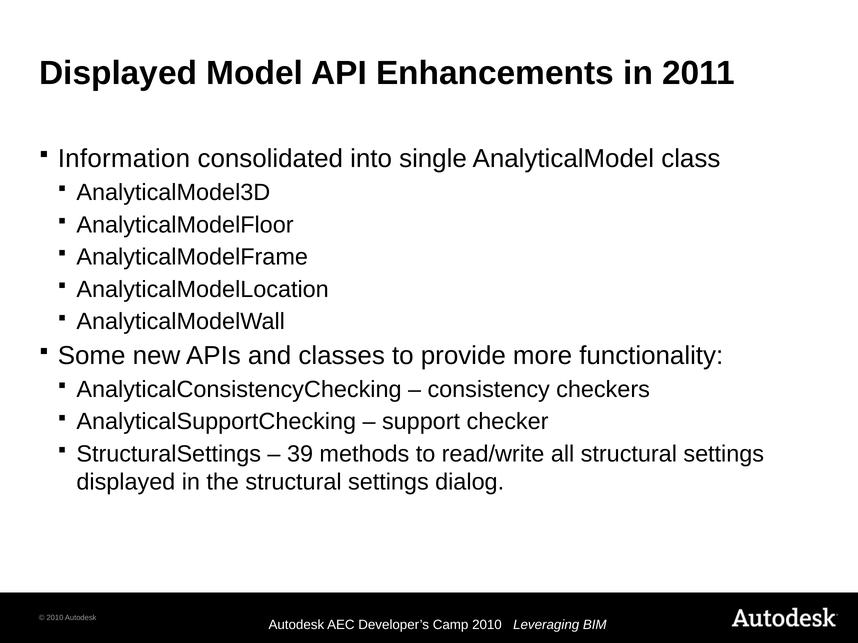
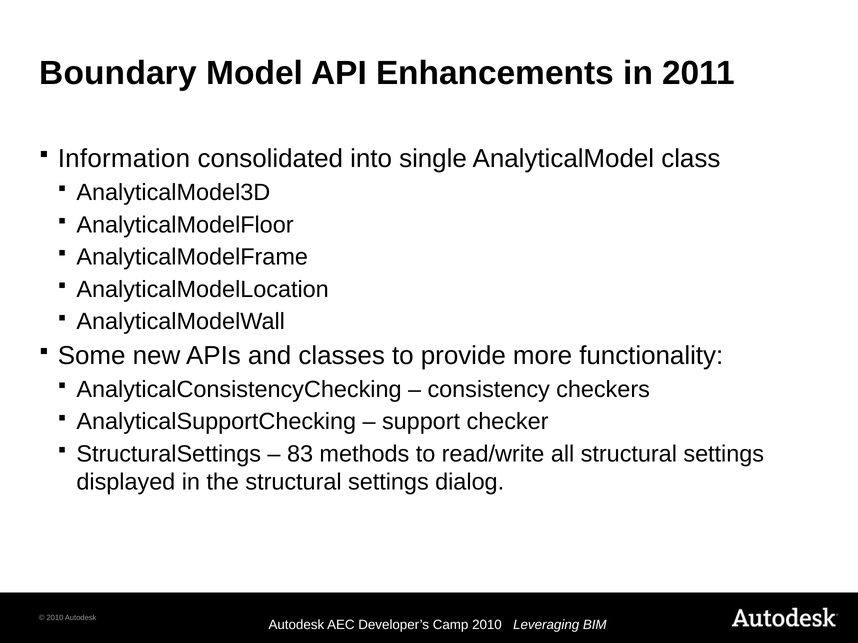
Displayed at (118, 73): Displayed -> Boundary
39: 39 -> 83
